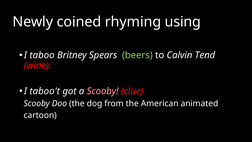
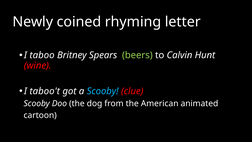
using: using -> letter
Tend: Tend -> Hunt
Scooby at (103, 91) colour: pink -> light blue
